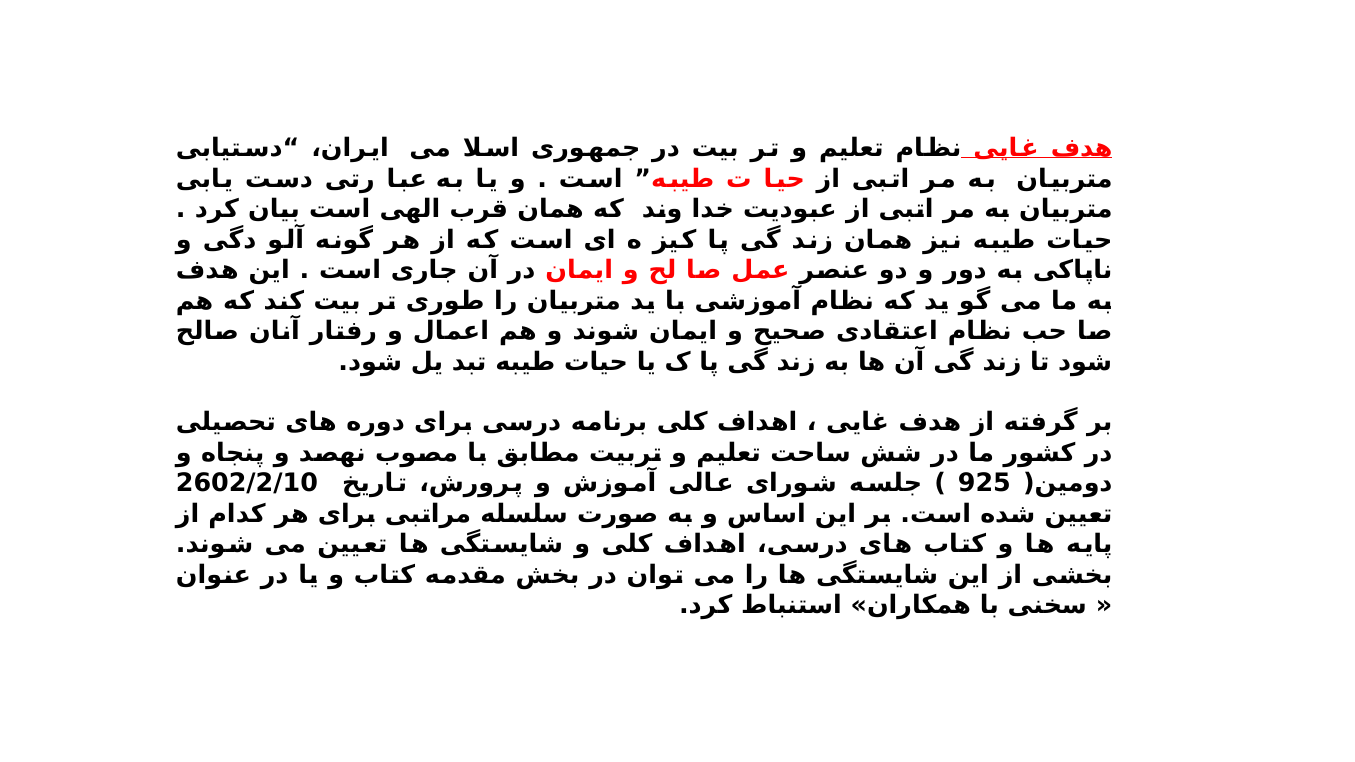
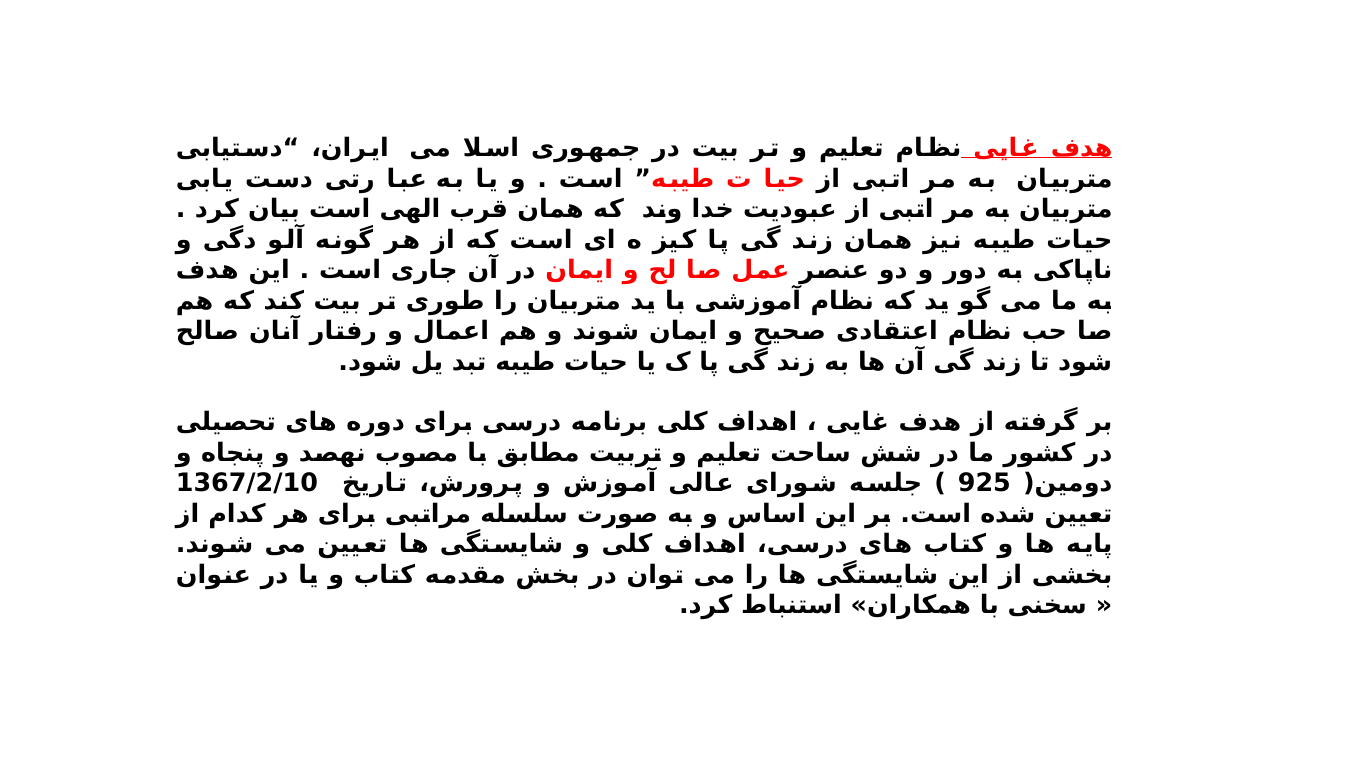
2602/2/10: 2602/2/10 -> 1367/2/10
